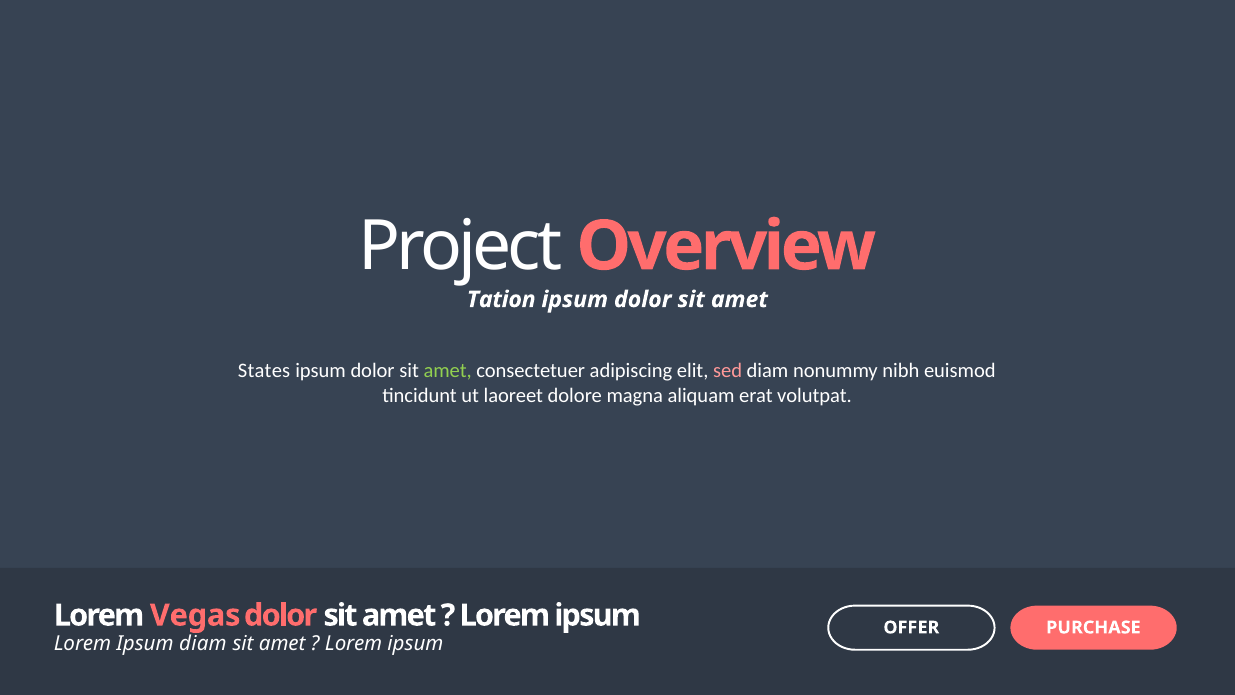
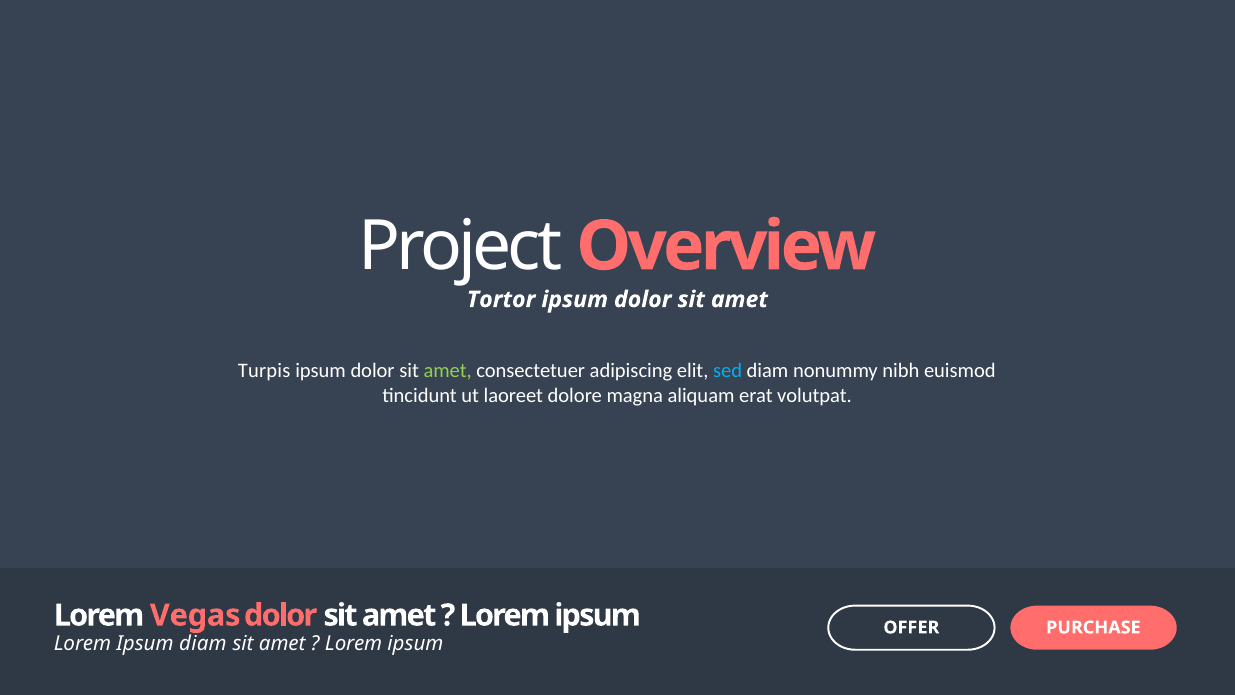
Tation: Tation -> Tortor
States: States -> Turpis
sed colour: pink -> light blue
